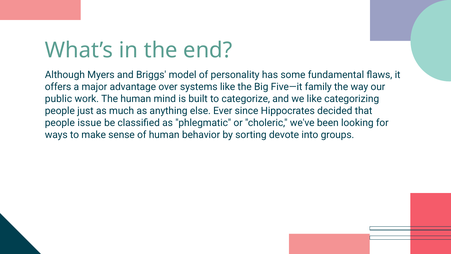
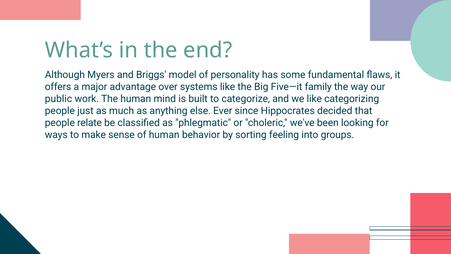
issue: issue -> relate
devote: devote -> feeling
